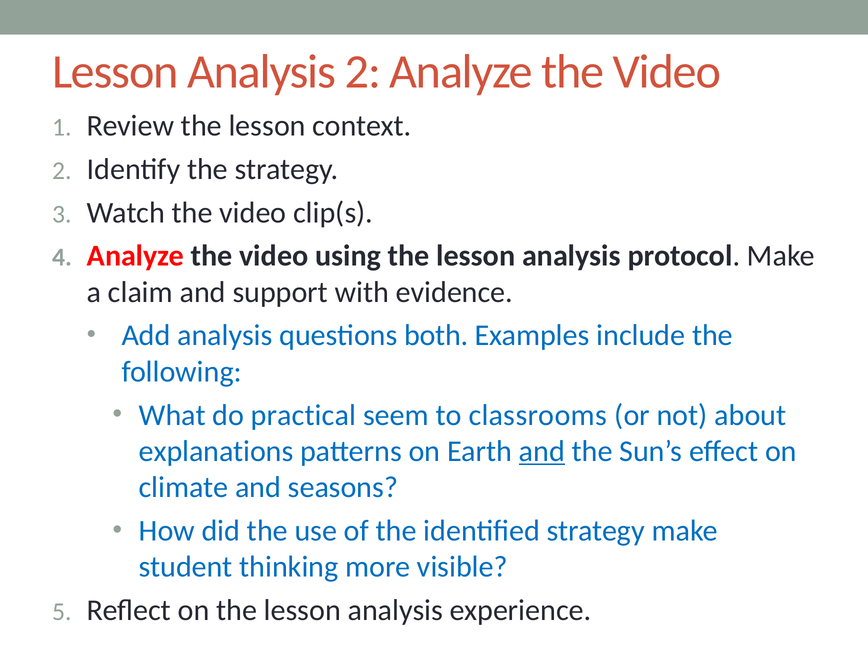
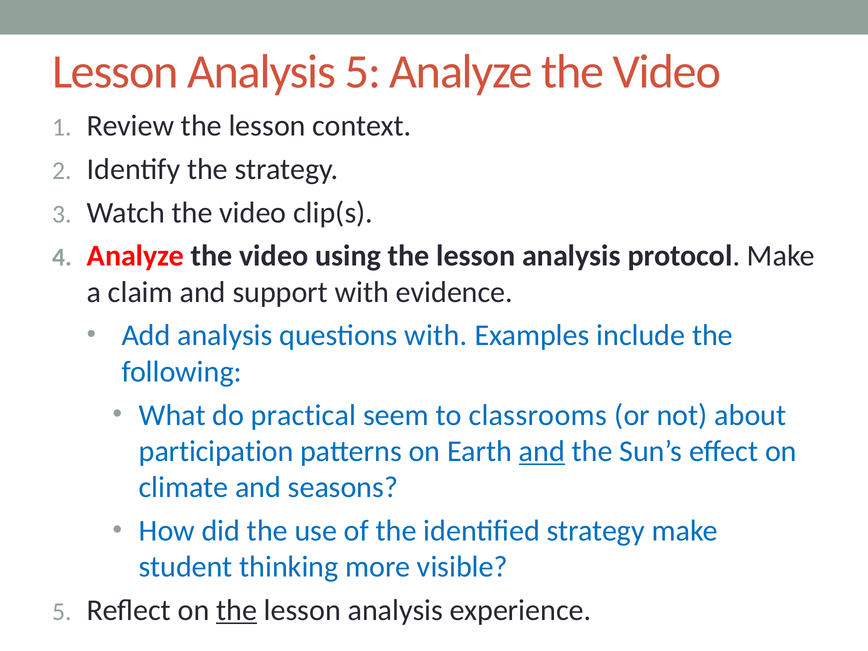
Analysis 2: 2 -> 5
questions both: both -> with
explanations: explanations -> participation
the at (237, 610) underline: none -> present
